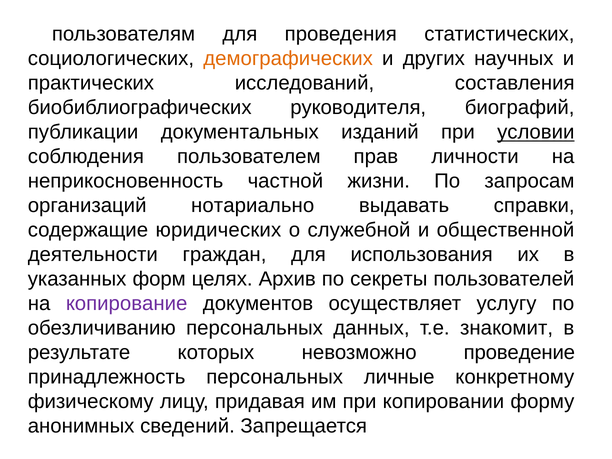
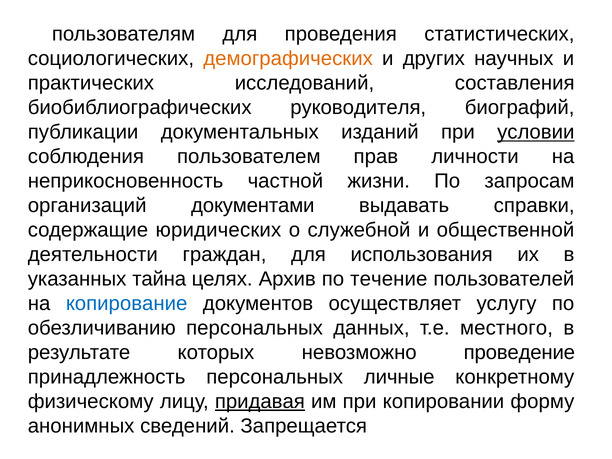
нотариально: нотариально -> документами
форм: форм -> тайна
секреты: секреты -> течение
копирование colour: purple -> blue
знакомит: знакомит -> местного
придавая underline: none -> present
